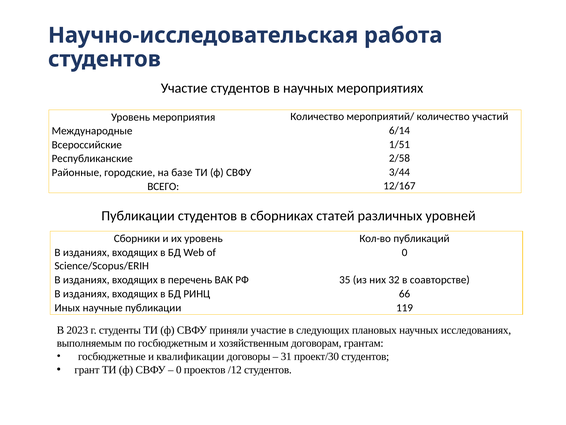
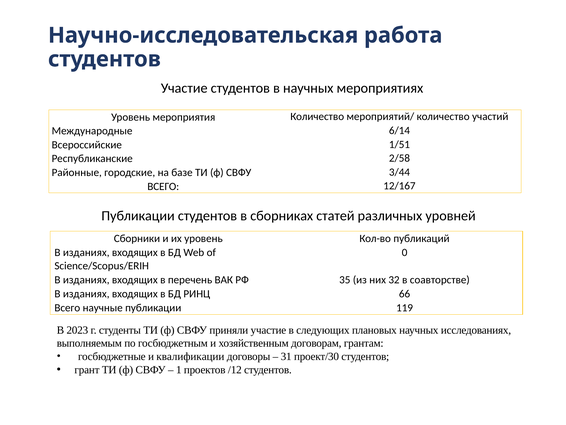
Иных at (67, 308): Иных -> Всего
0 at (179, 369): 0 -> 1
